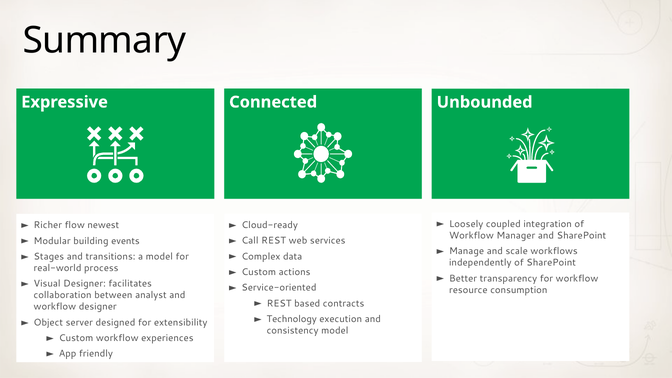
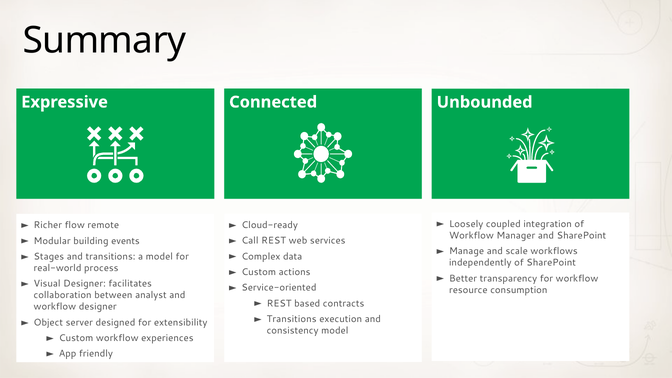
newest: newest -> remote
Technology at (292, 319): Technology -> Transitions
